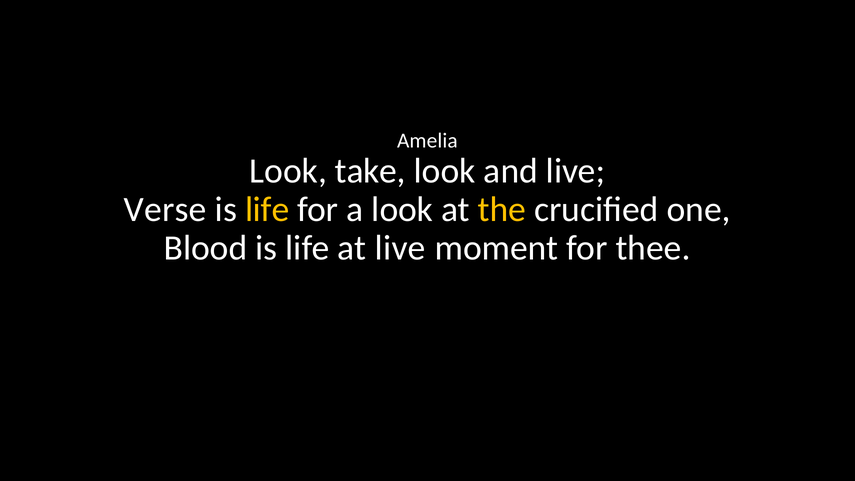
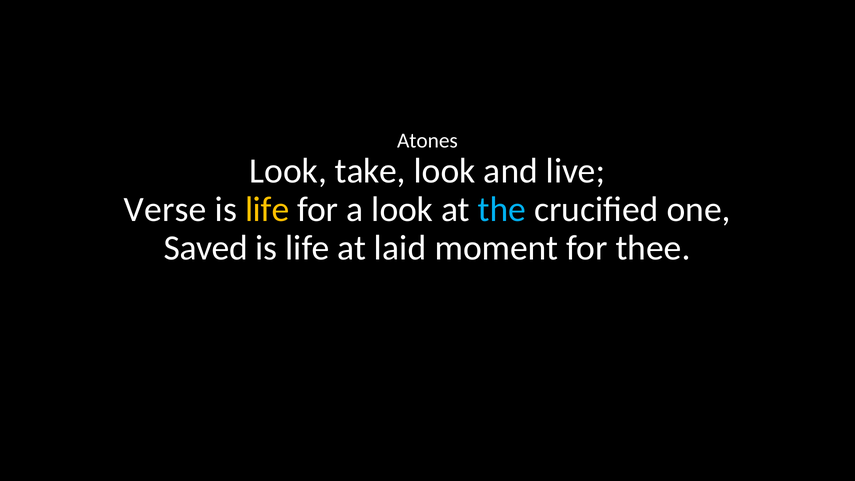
Amelia: Amelia -> Atones
the colour: yellow -> light blue
Blood: Blood -> Saved
at live: live -> laid
